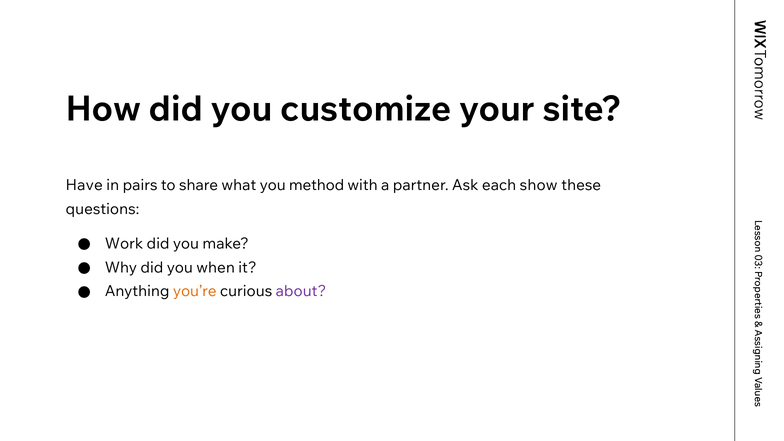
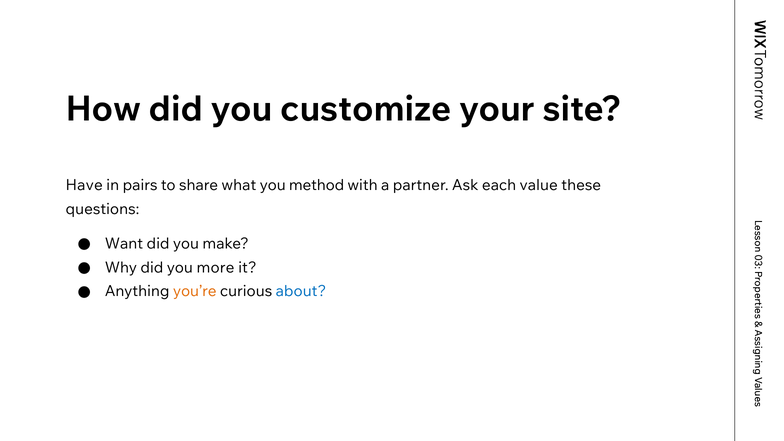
show: show -> value
Work: Work -> Want
when: when -> more
about colour: purple -> blue
